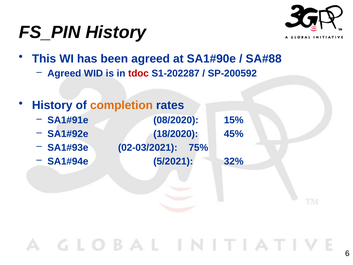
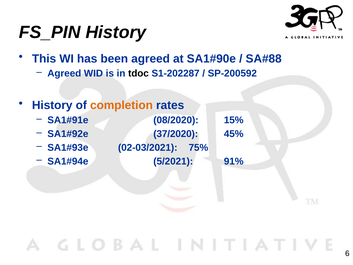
tdoc colour: red -> black
18/2020: 18/2020 -> 37/2020
32%: 32% -> 91%
